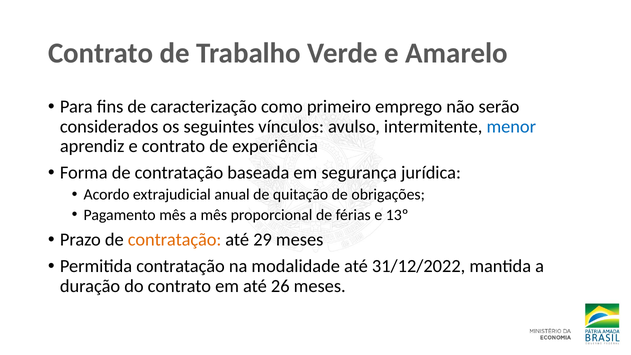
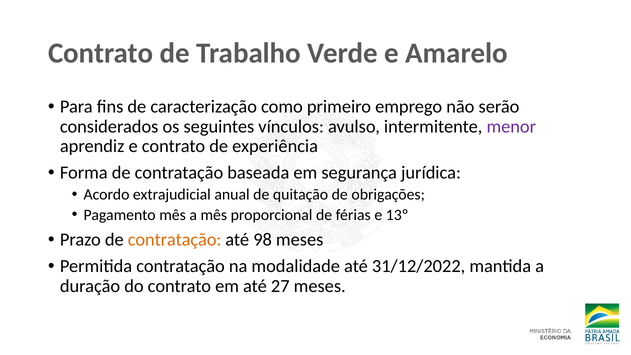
menor colour: blue -> purple
29: 29 -> 98
26: 26 -> 27
